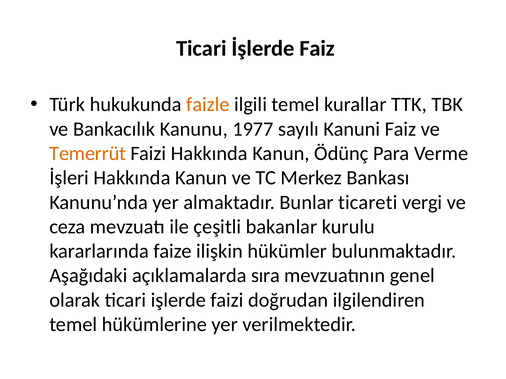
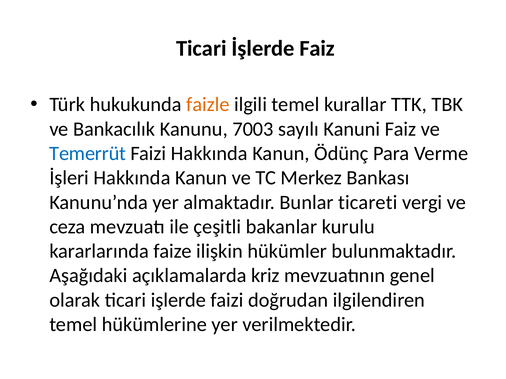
1977: 1977 -> 7003
Temerrüt colour: orange -> blue
sıra: sıra -> kriz
